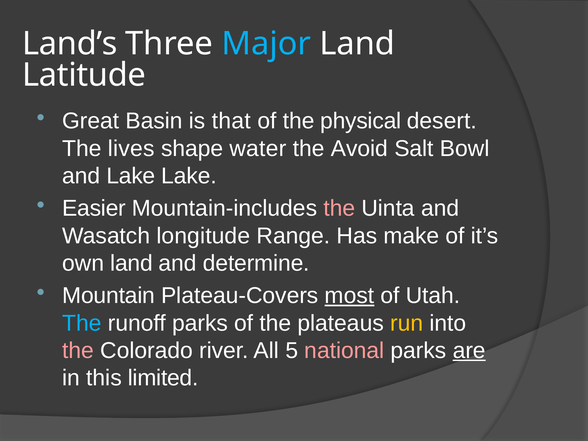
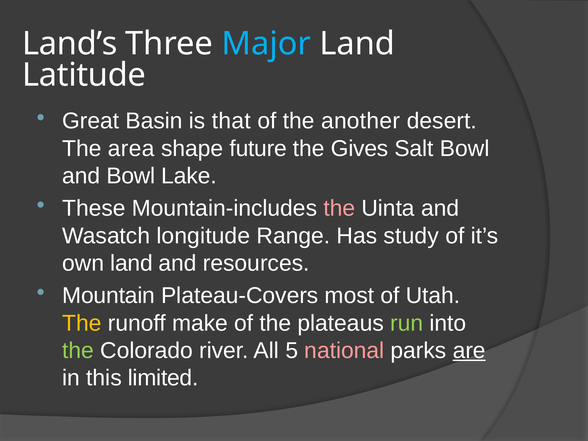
physical: physical -> another
lives: lives -> area
water: water -> future
Avoid: Avoid -> Gives
and Lake: Lake -> Bowl
Easier: Easier -> These
make: make -> study
determine: determine -> resources
most underline: present -> none
The at (82, 323) colour: light blue -> yellow
runoff parks: parks -> make
run colour: yellow -> light green
the at (78, 351) colour: pink -> light green
